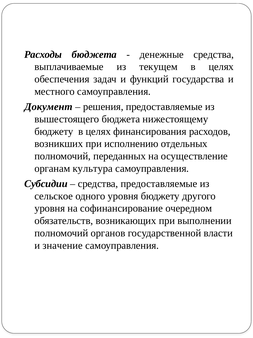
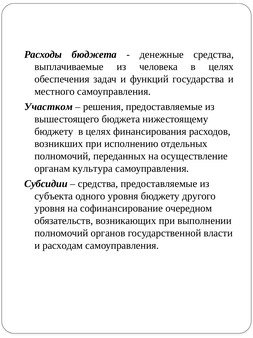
текущем: текущем -> человека
Документ: Документ -> Участком
сельское: сельское -> субъекта
значение: значение -> расходам
